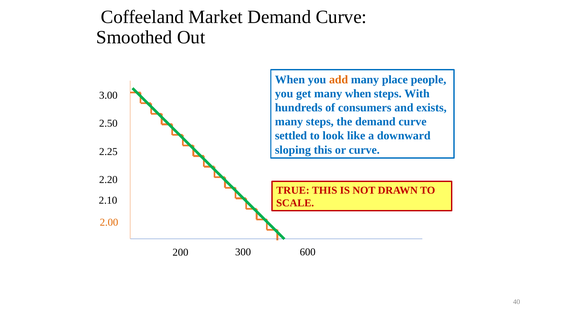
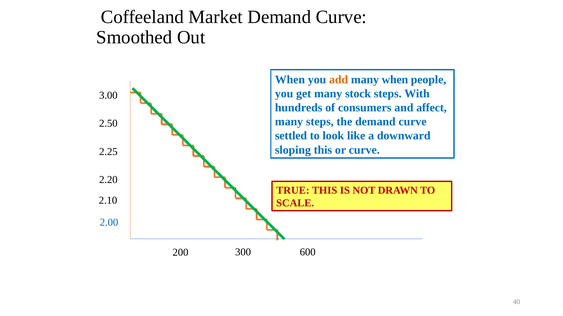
many place: place -> when
many when: when -> stock
exists: exists -> affect
2.00 colour: orange -> blue
